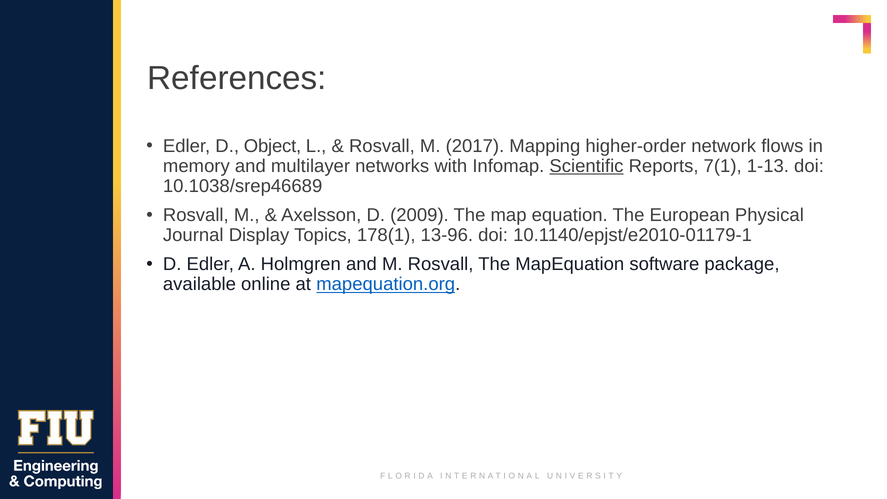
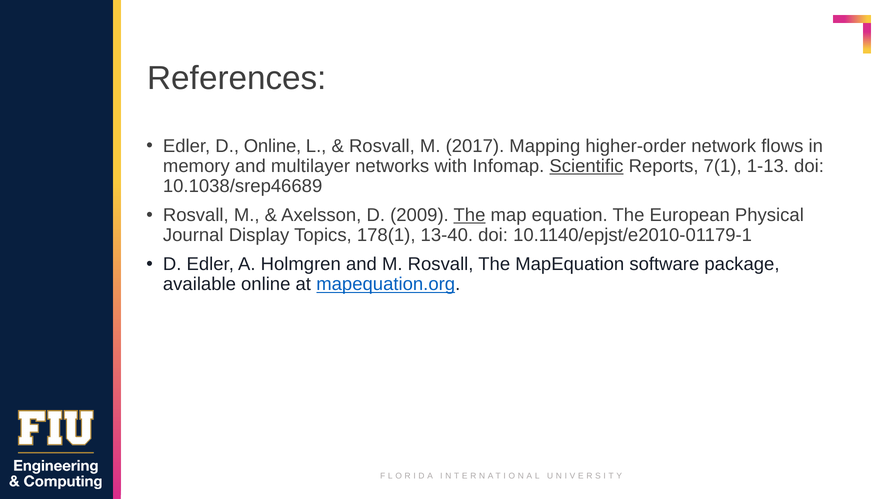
D Object: Object -> Online
The at (470, 215) underline: none -> present
13-96: 13-96 -> 13-40
